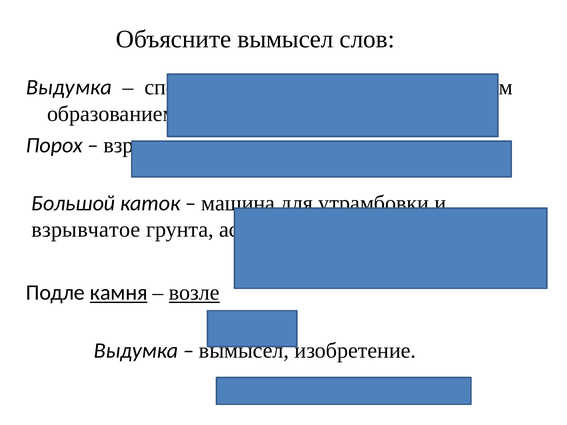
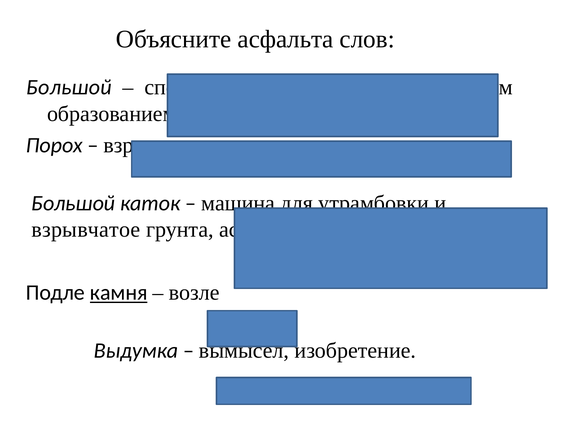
Объясните вымысел: вымысел -> асфальта
Выдумка at (69, 87): Выдумка -> Большой
возле underline: present -> none
